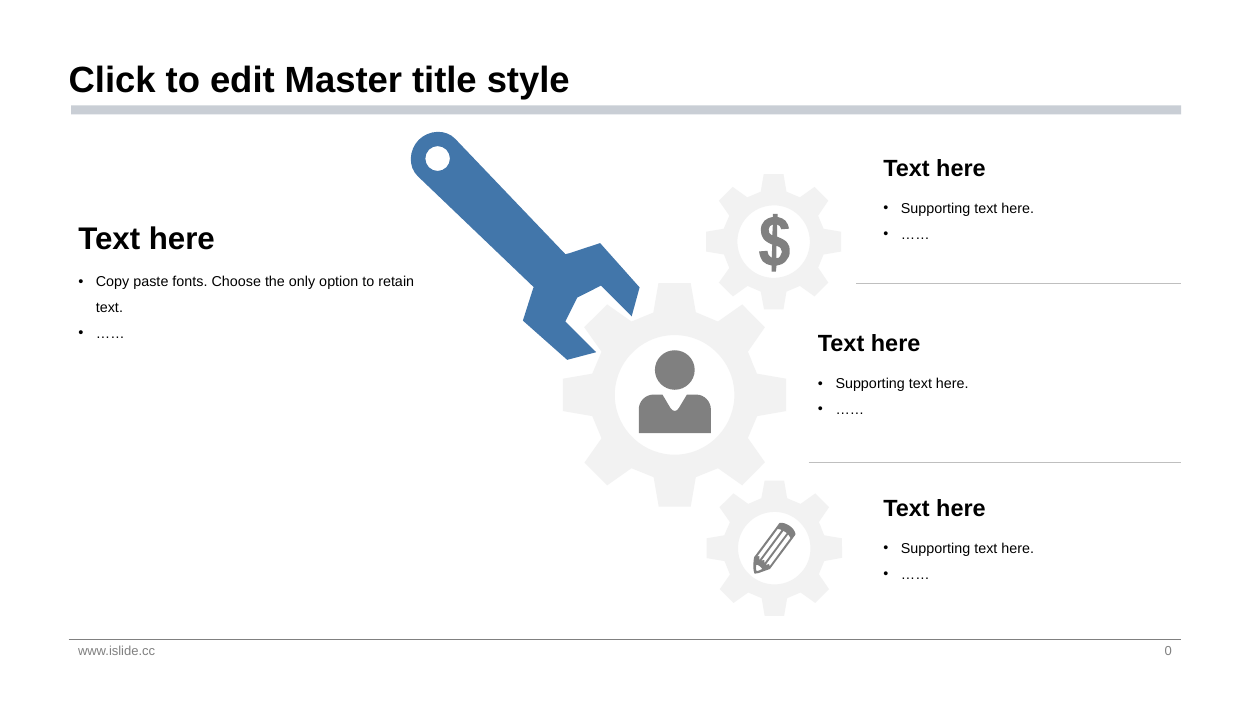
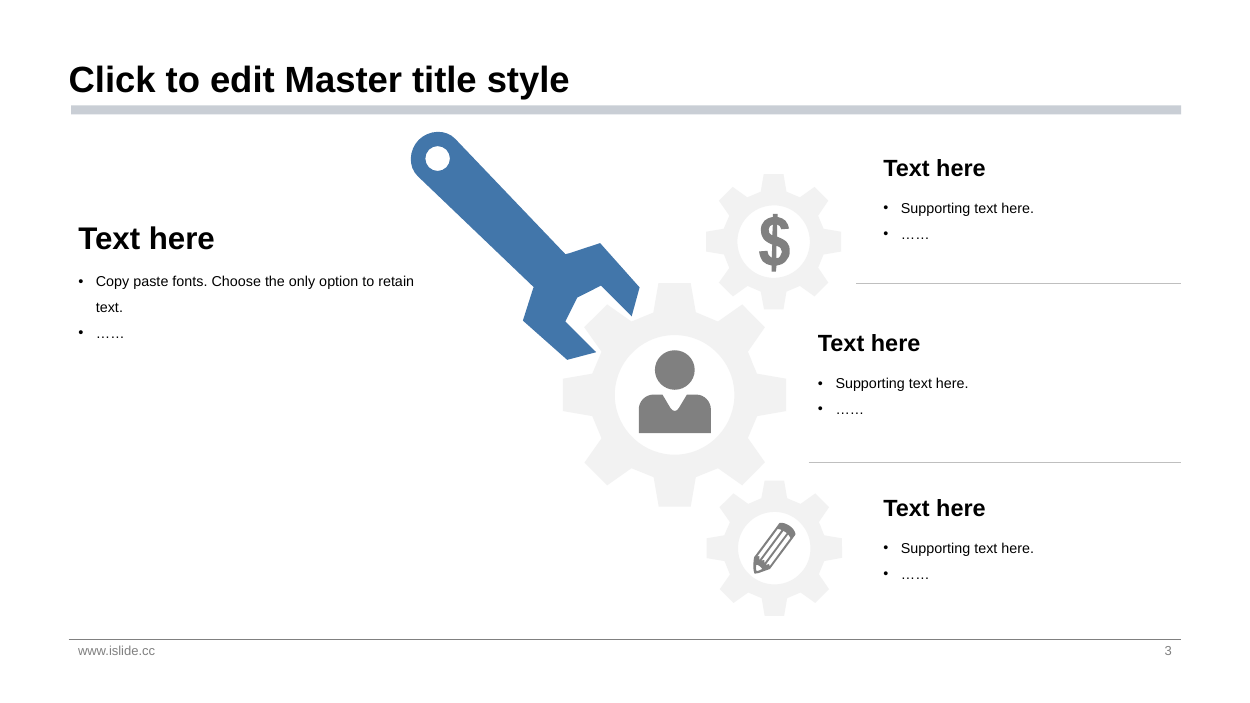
0: 0 -> 3
